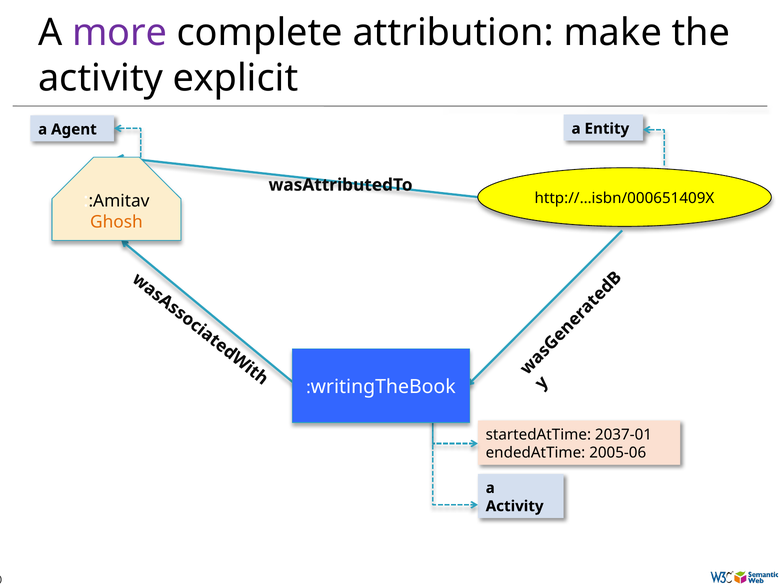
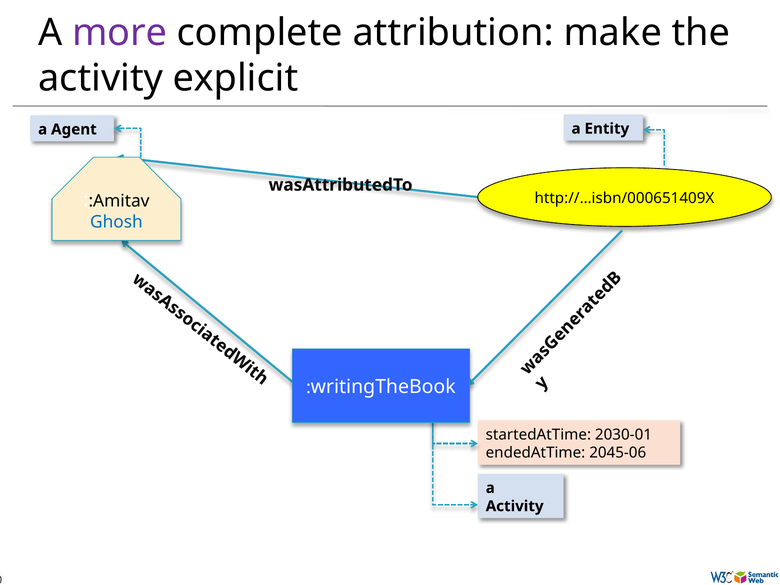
Ghosh colour: orange -> blue
2037-01: 2037-01 -> 2030-01
2005-06: 2005-06 -> 2045-06
